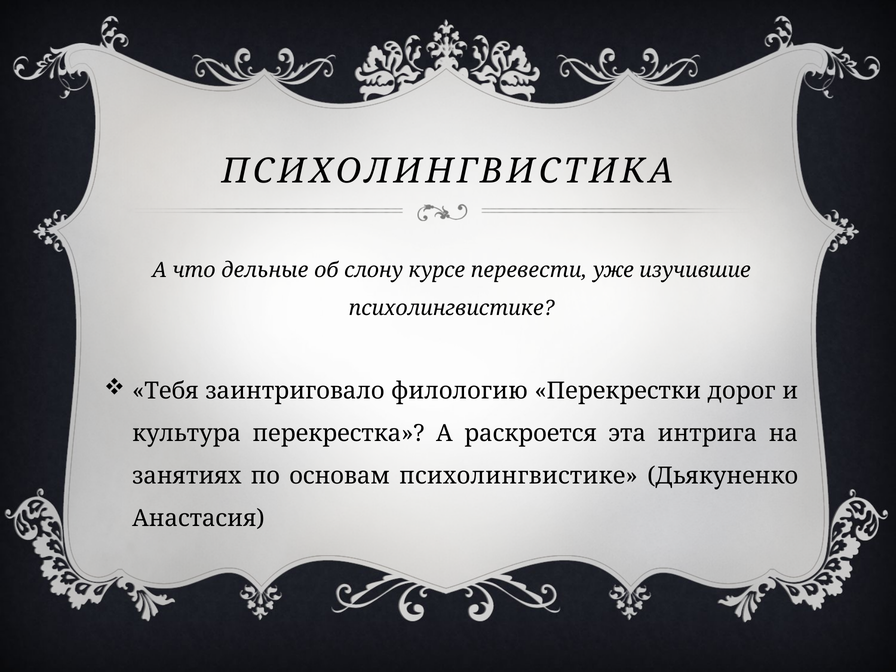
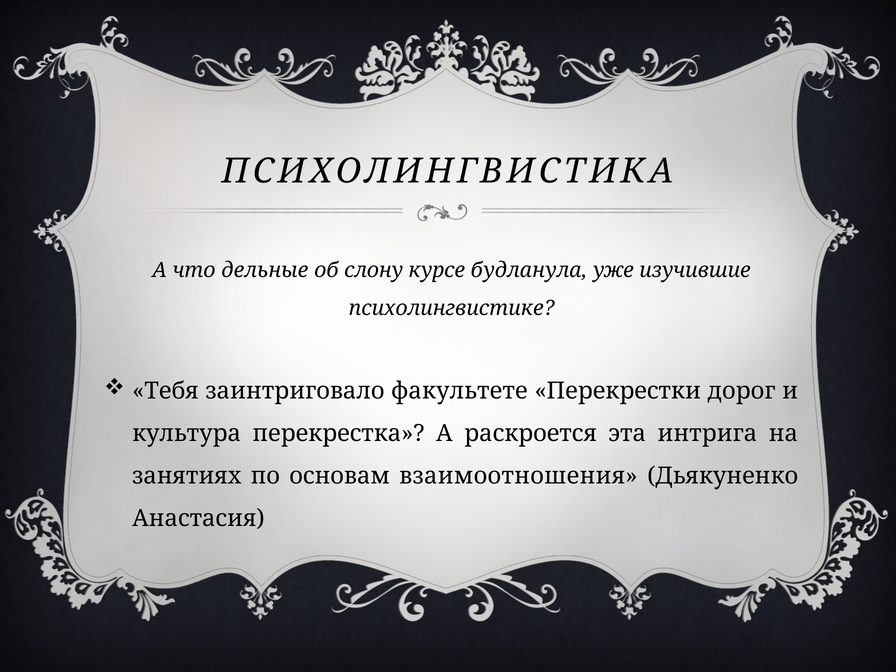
перевести: перевести -> будланула
филологию: филологию -> факультете
основам психолингвистике: психолингвистике -> взаимоотношения
